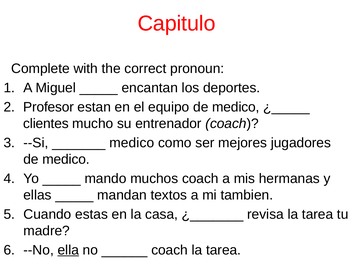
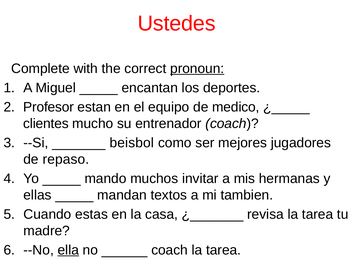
Capitulo: Capitulo -> Ustedes
pronoun underline: none -> present
medico at (132, 143): medico -> beisbol
medico at (66, 159): medico -> repaso
muchos coach: coach -> invitar
